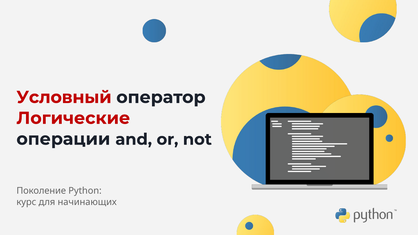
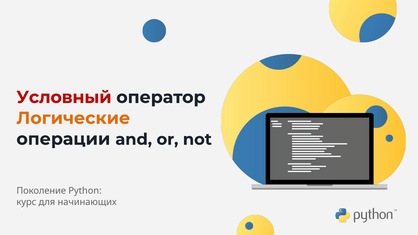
Логические colour: red -> orange
